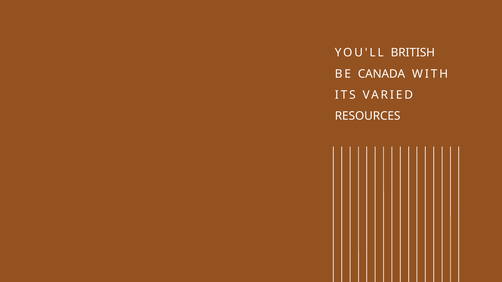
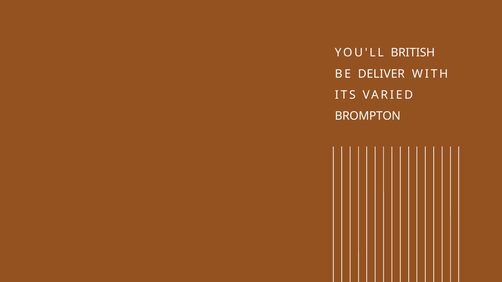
CANADA: CANADA -> DELIVER
RESOURCES: RESOURCES -> BROMPTON
